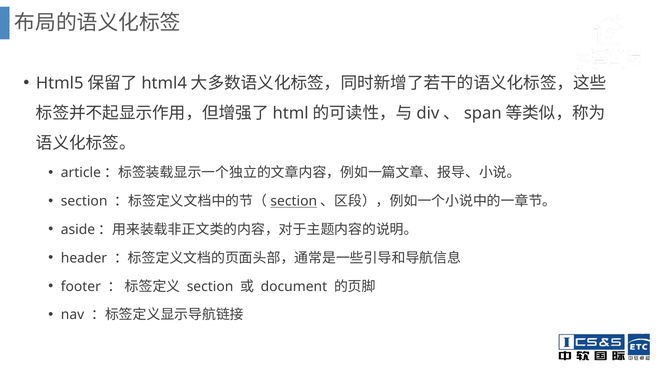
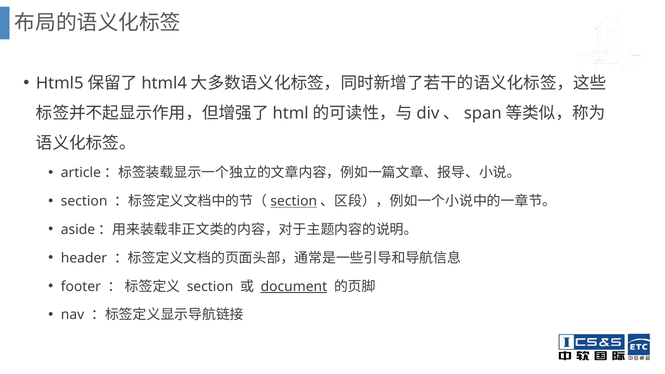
document underline: none -> present
